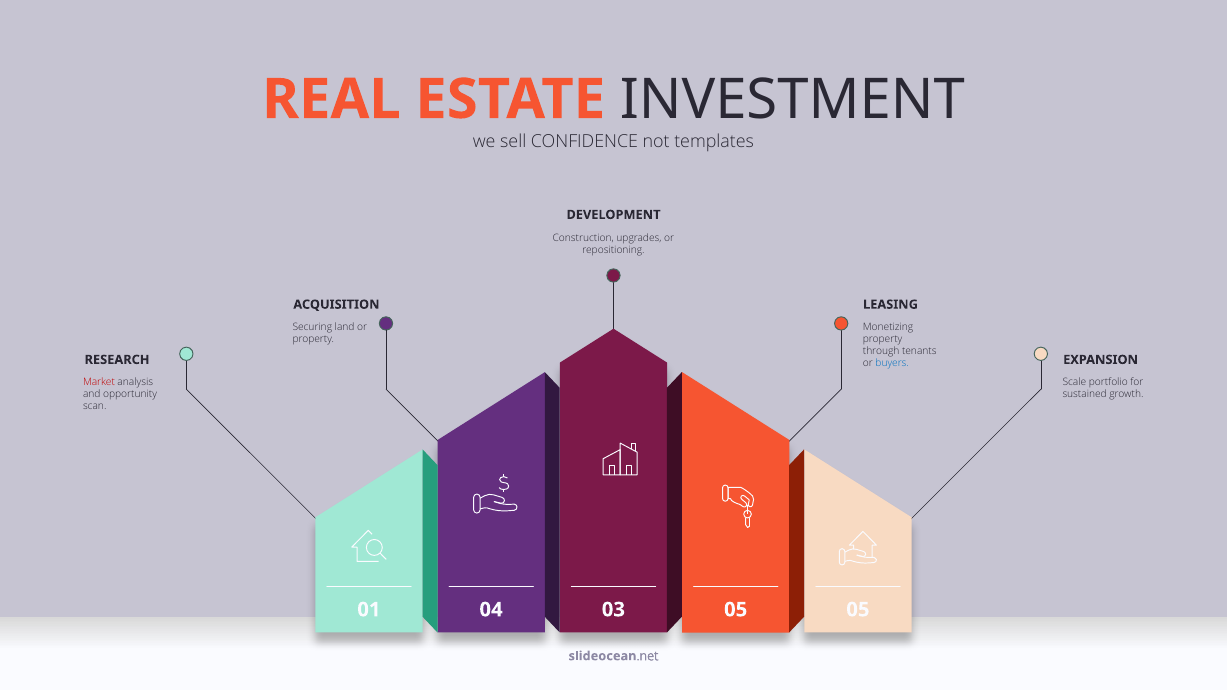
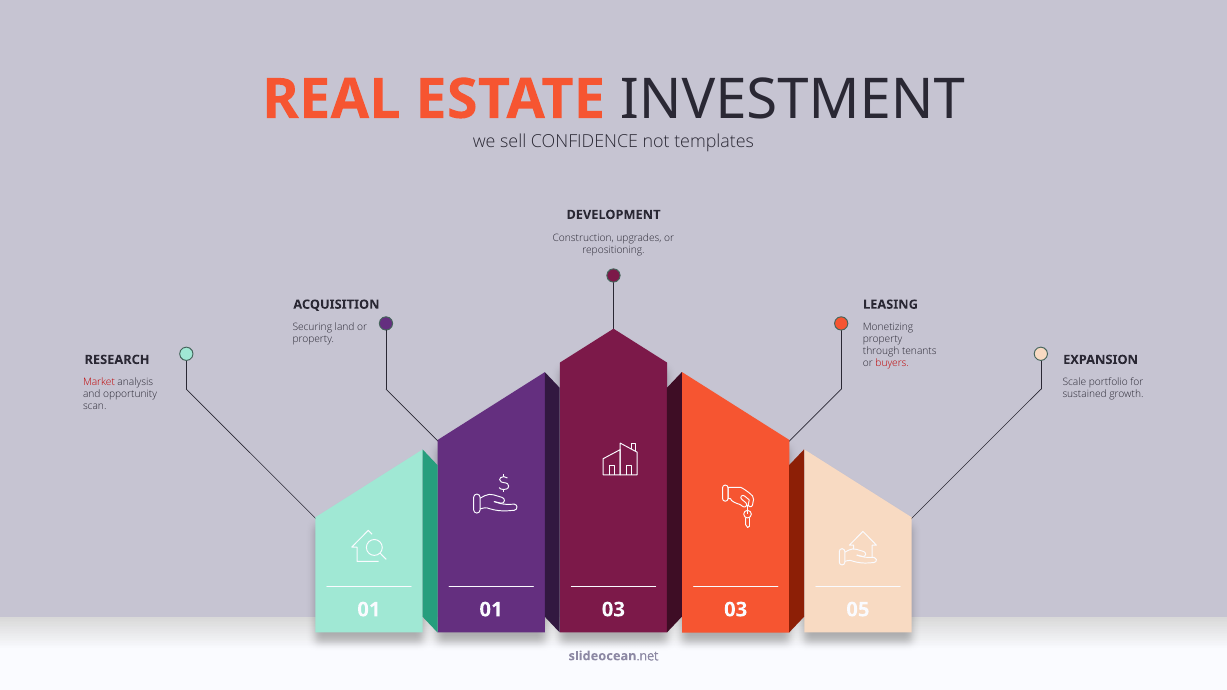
buyers colour: blue -> red
01 04: 04 -> 01
03 05: 05 -> 03
